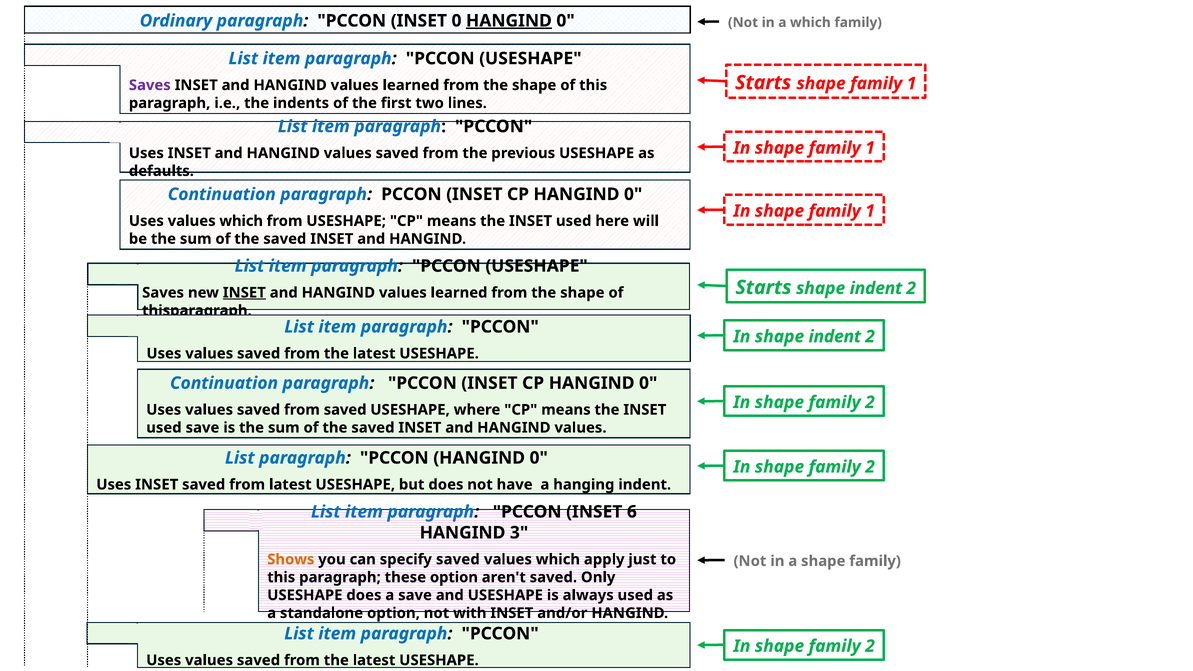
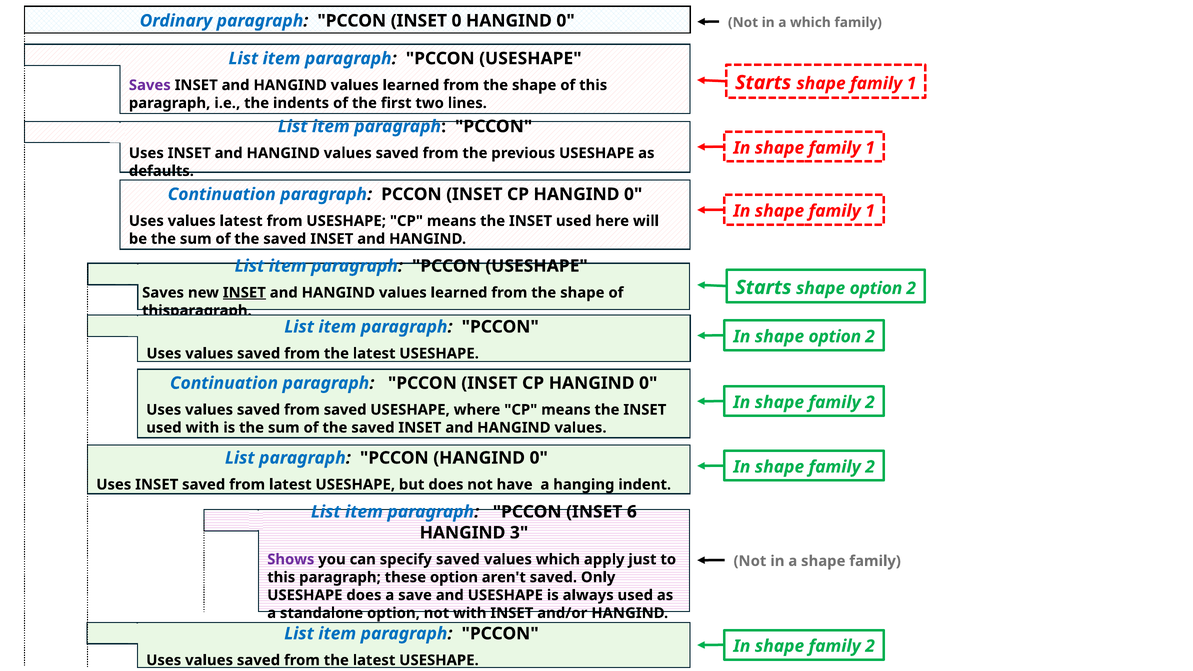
HANGIND at (509, 21) underline: present -> none
Uses values which: which -> latest
Starts shape indent: indent -> option
In shape indent: indent -> option
used save: save -> with
Shows colour: orange -> purple
